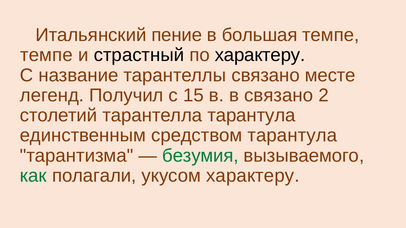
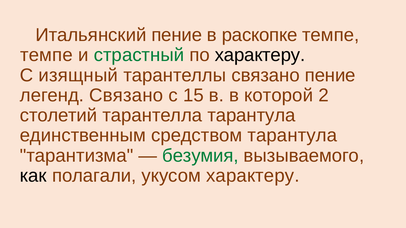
большая: большая -> раскопке
страстный colour: black -> green
название: название -> изящный
связано месте: месте -> пение
легенд Получил: Получил -> Связано
в связано: связано -> которой
как colour: green -> black
